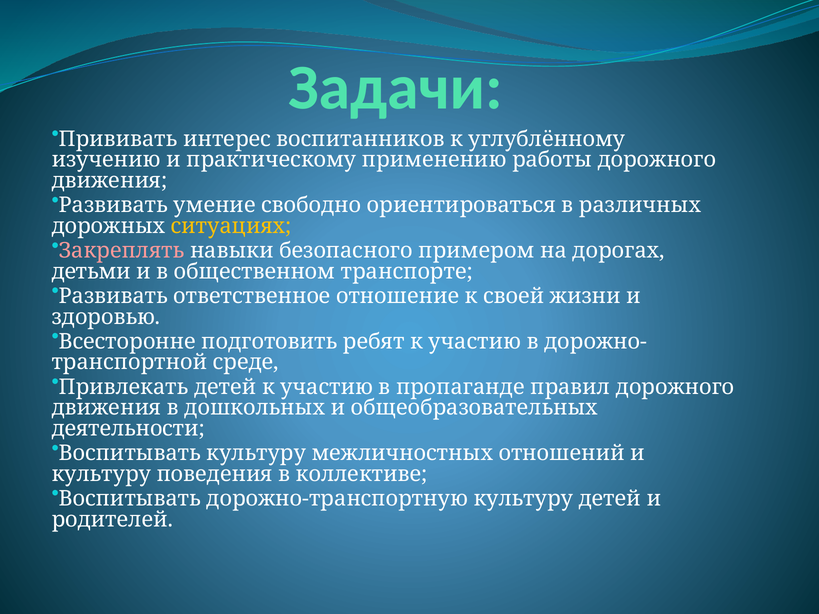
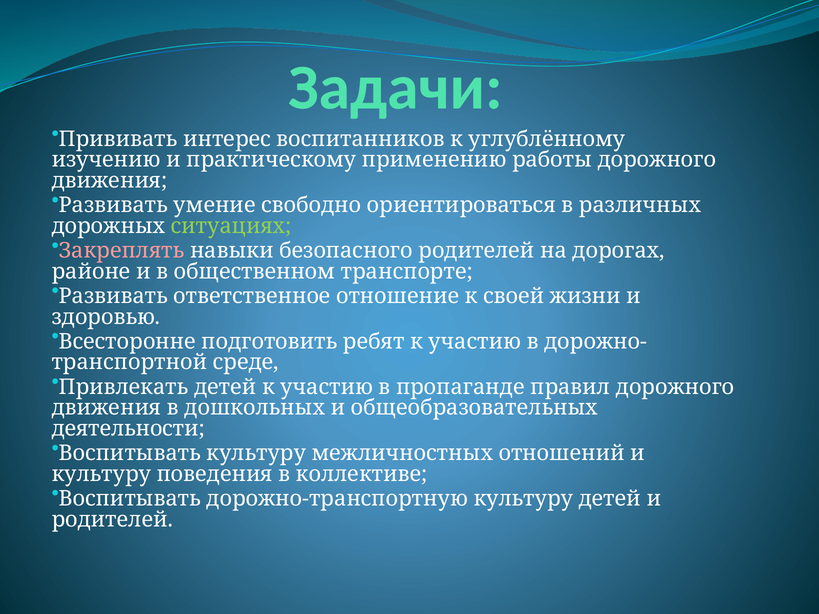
ситуациях colour: yellow -> light green
безопасного примером: примером -> родителей
детьми: детьми -> районе
